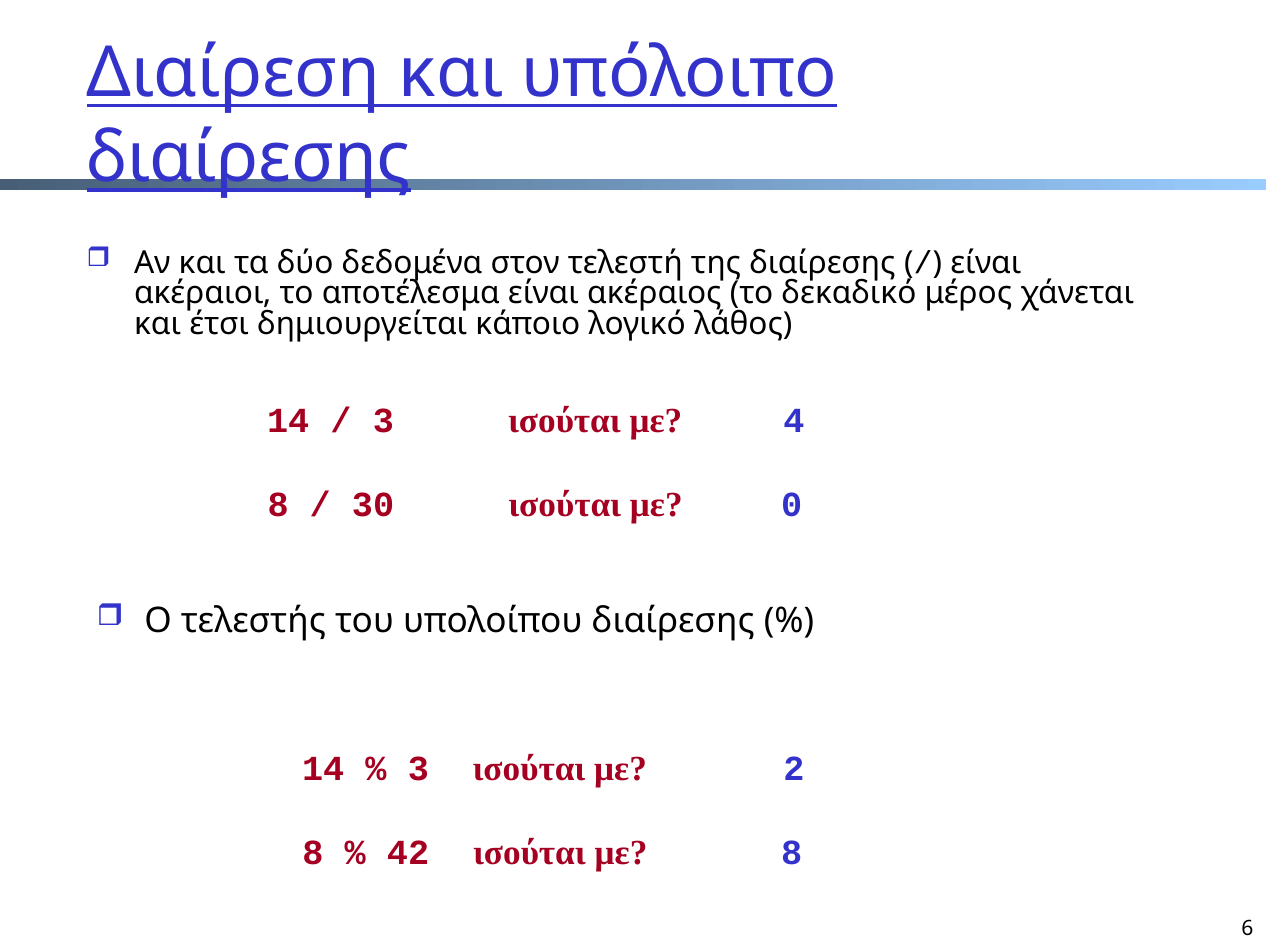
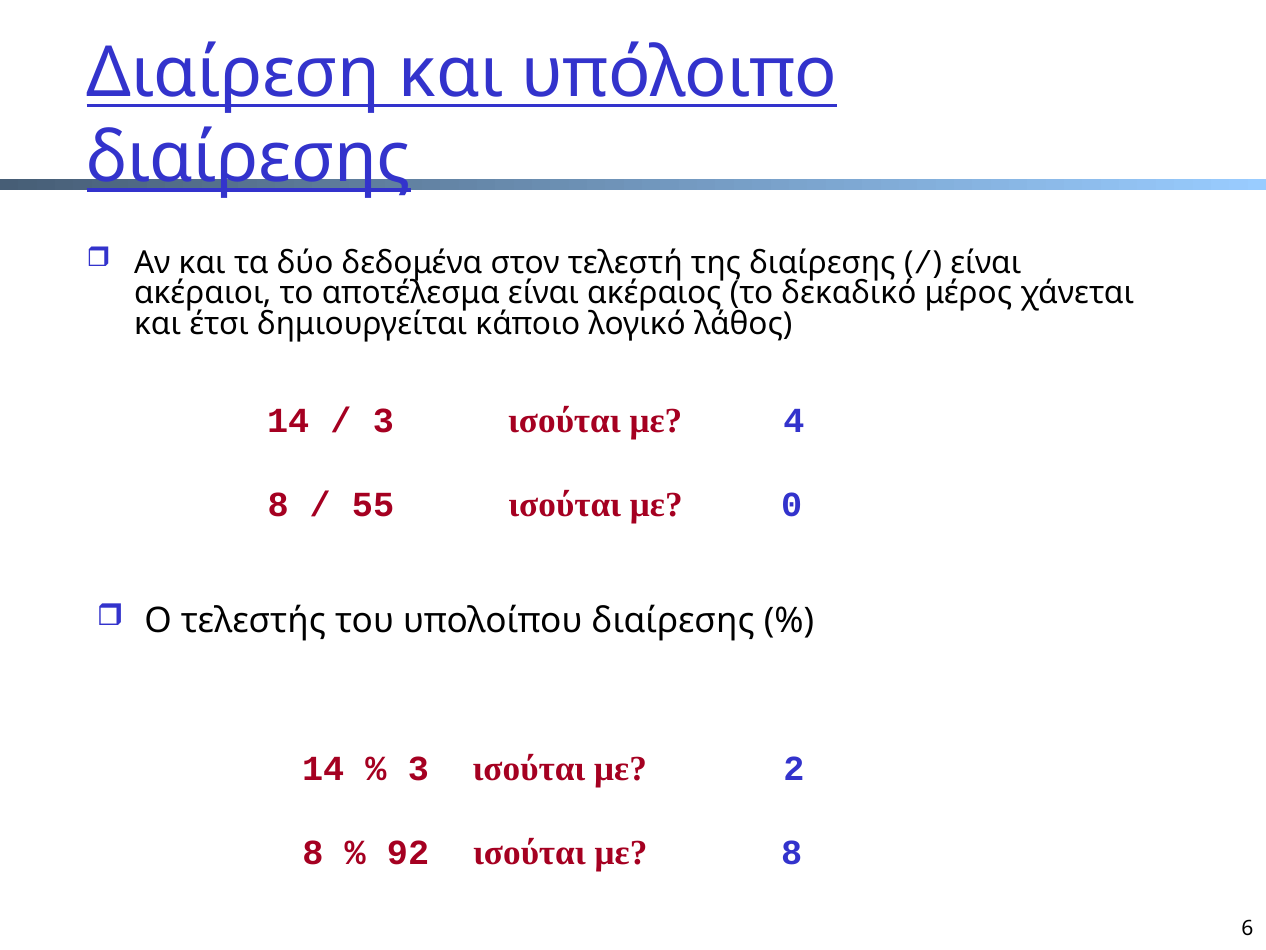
30: 30 -> 55
42: 42 -> 92
